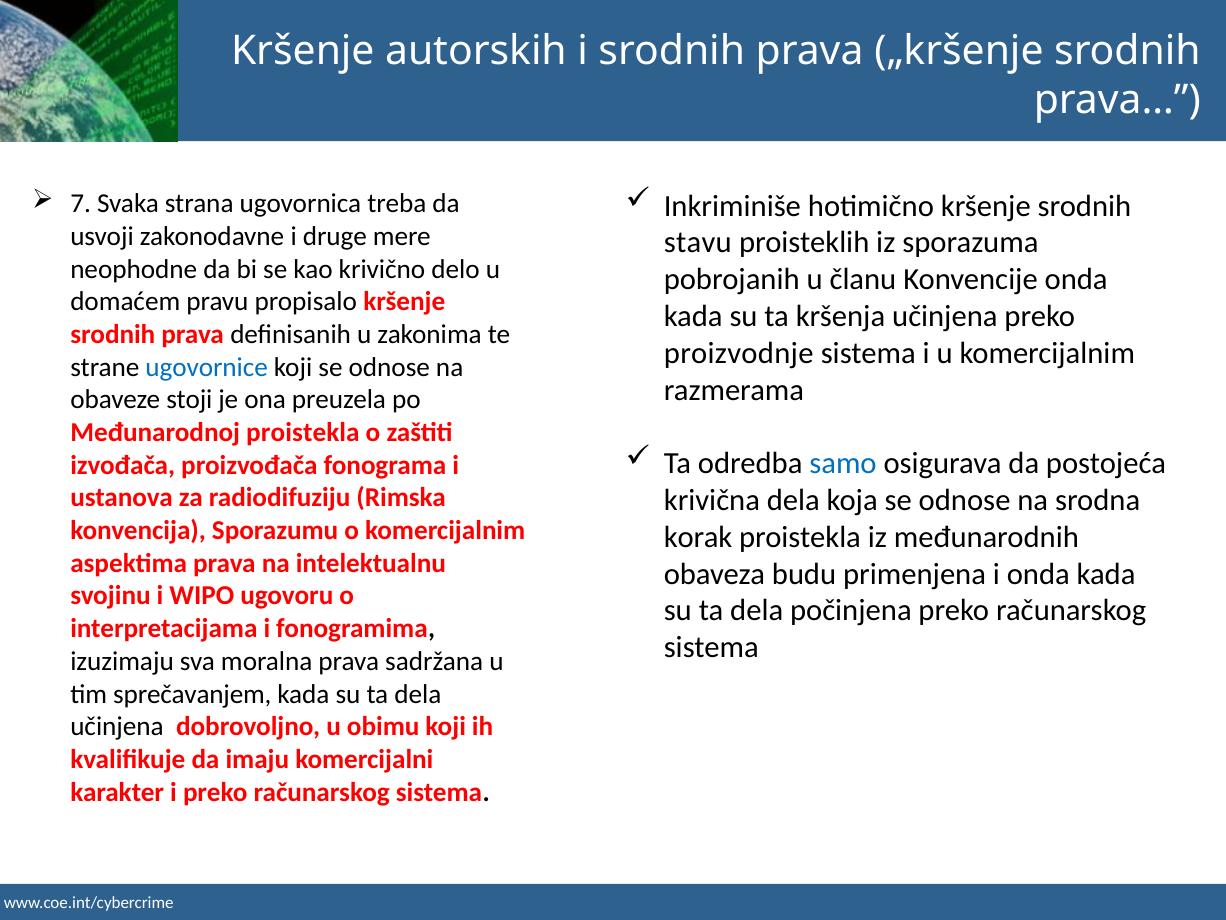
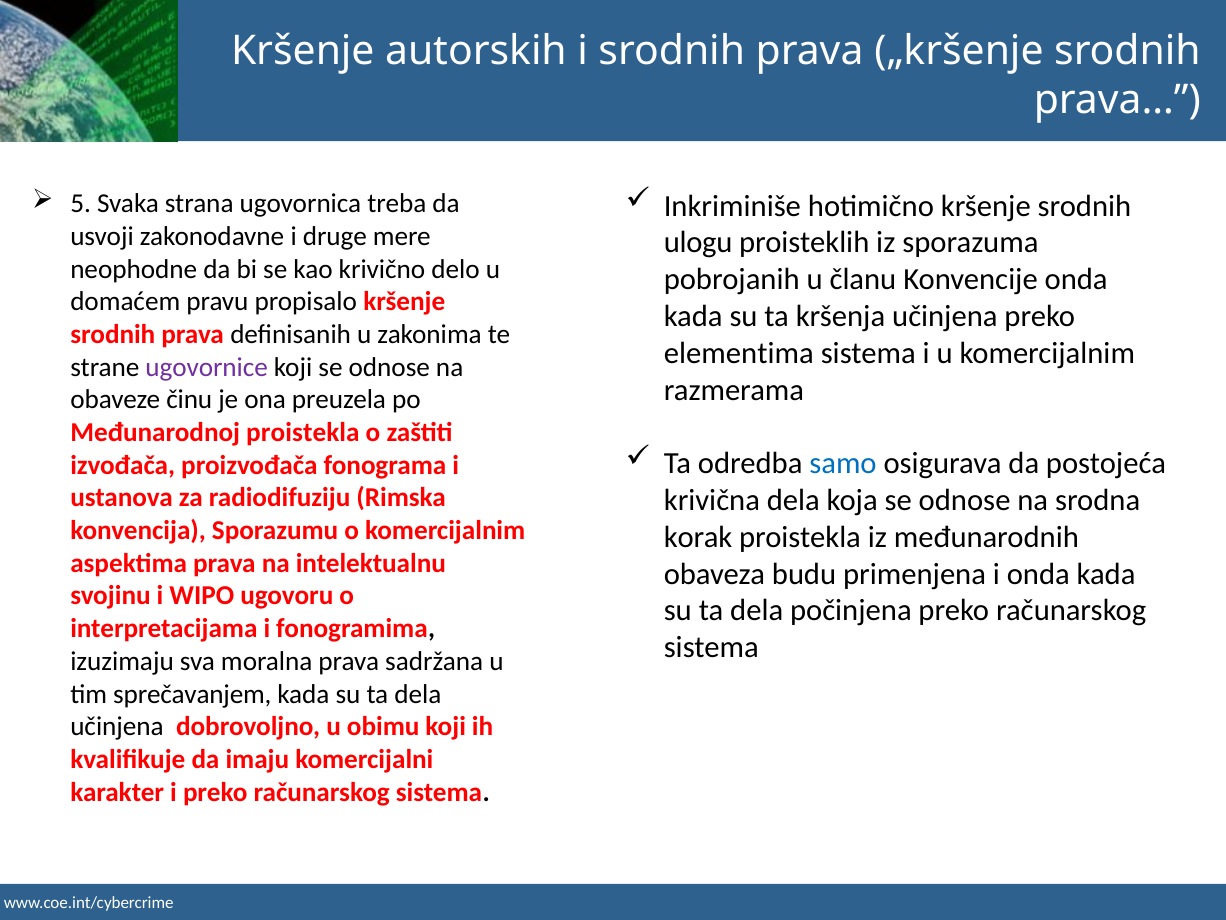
7: 7 -> 5
stavu: stavu -> ulogu
proizvodnje: proizvodnje -> elementima
ugovornice colour: blue -> purple
stoji: stoji -> činu
